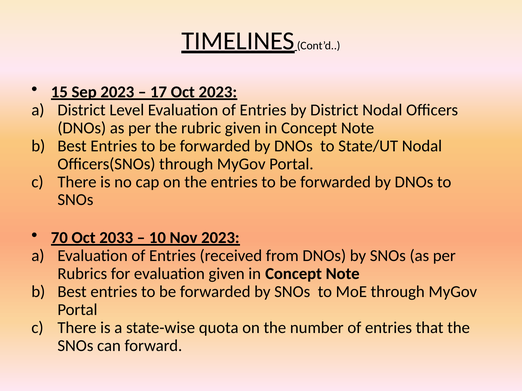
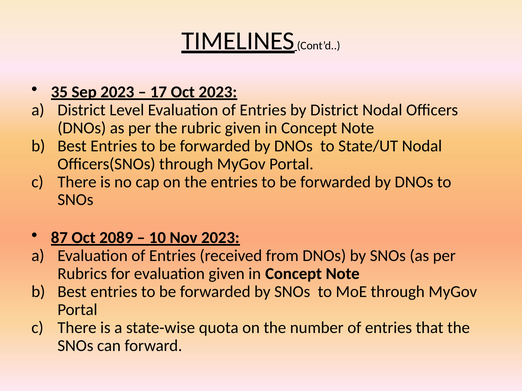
15: 15 -> 35
70: 70 -> 87
2033: 2033 -> 2089
